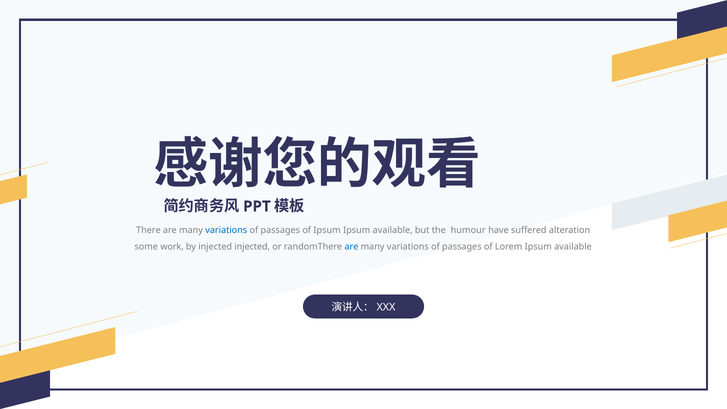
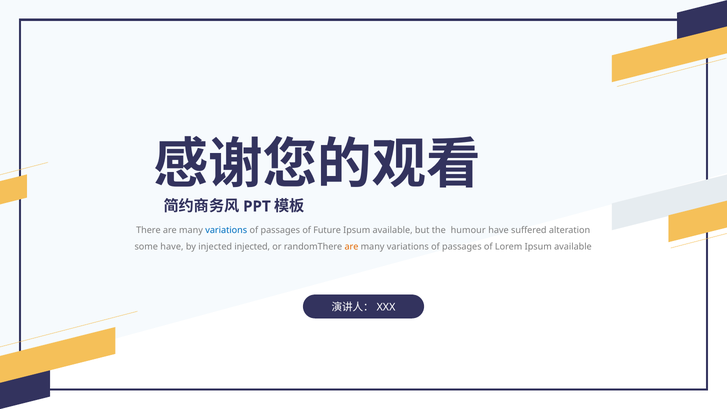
of Ipsum: Ipsum -> Future
some work: work -> have
are at (351, 247) colour: blue -> orange
